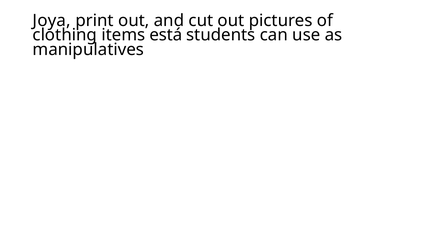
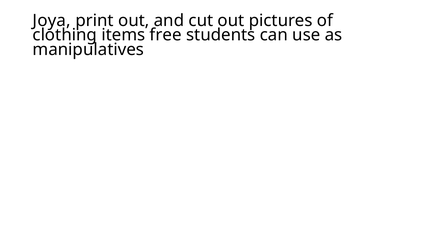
está: está -> free
